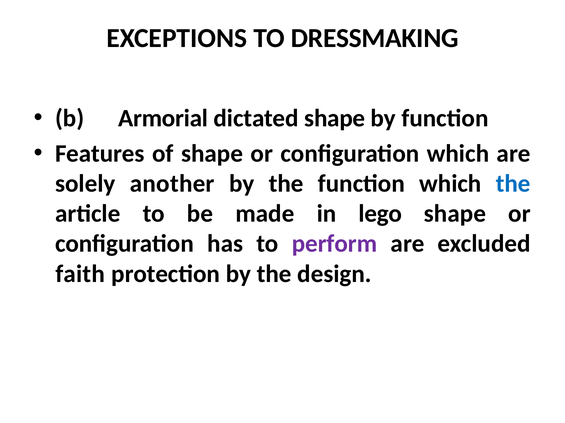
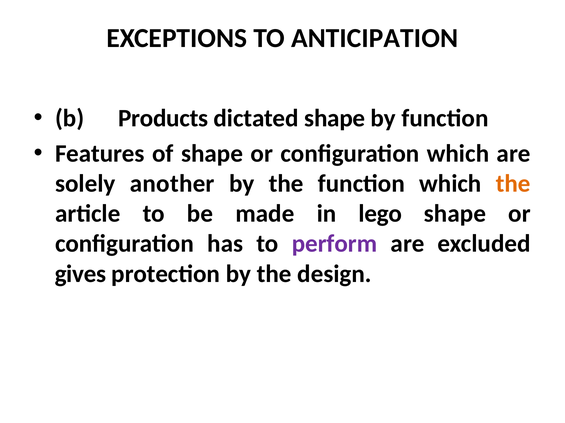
DRESSMAKING: DRESSMAKING -> ANTICIPATION
Armorial: Armorial -> Products
the at (513, 184) colour: blue -> orange
faith: faith -> gives
